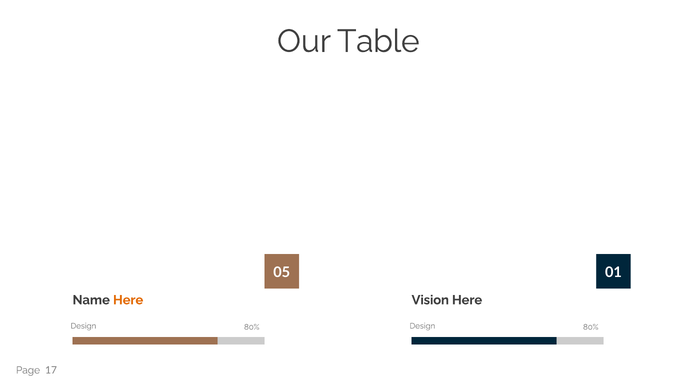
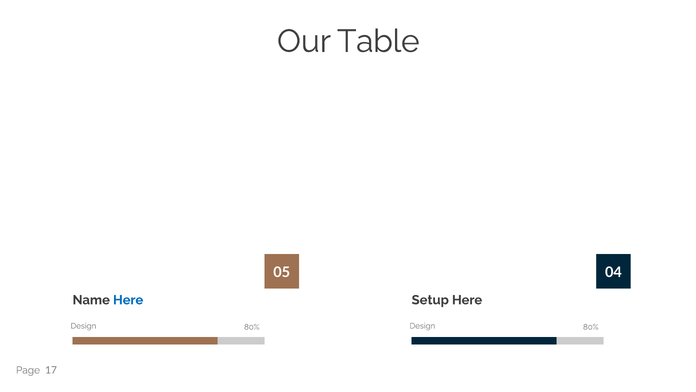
01: 01 -> 04
Here at (128, 300) colour: orange -> blue
Vision: Vision -> Setup
